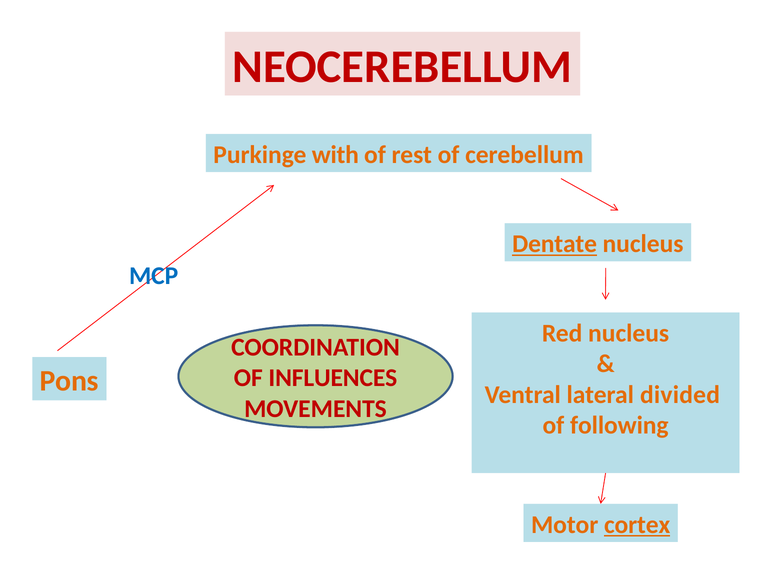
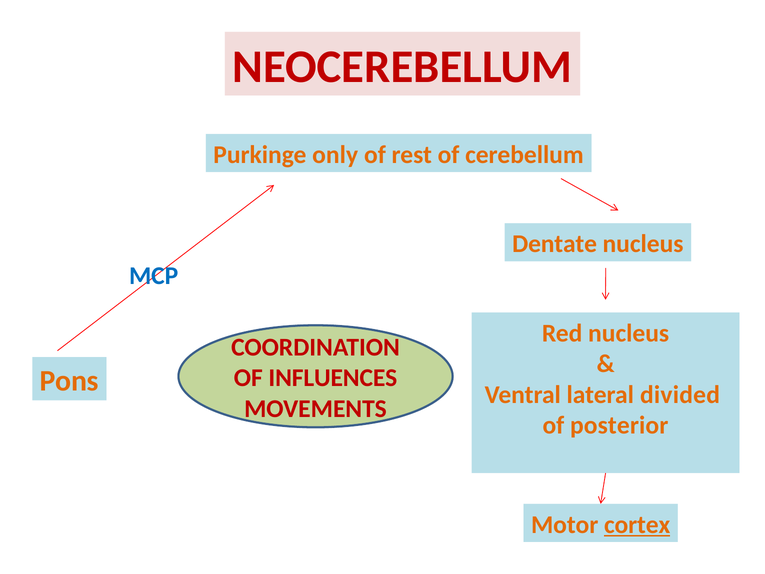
with: with -> only
Dentate underline: present -> none
following: following -> posterior
